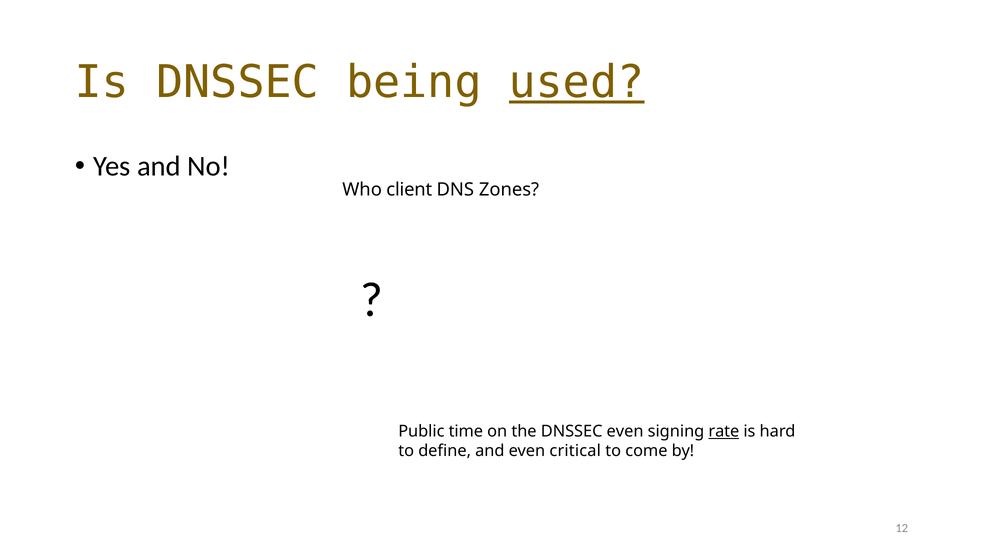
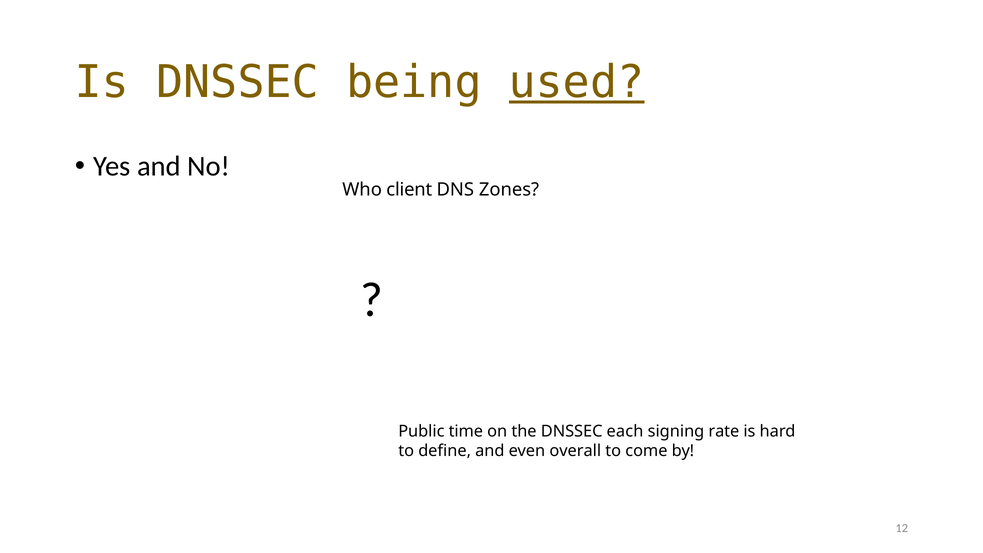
DNSSEC even: even -> each
rate underline: present -> none
critical: critical -> overall
